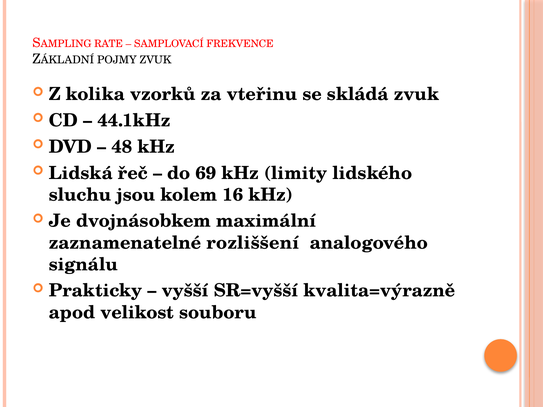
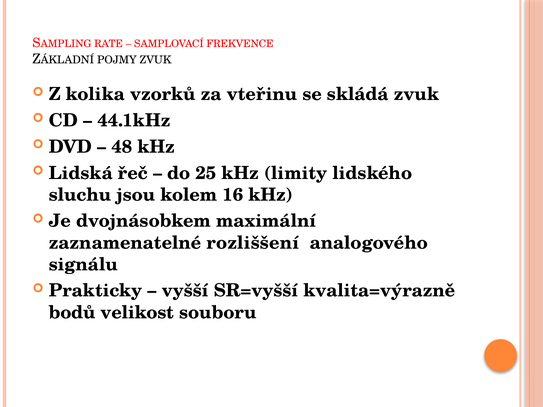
69: 69 -> 25
apod: apod -> bodů
